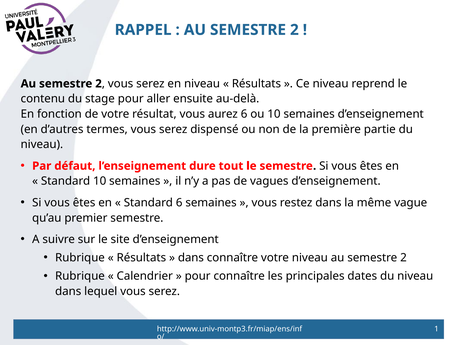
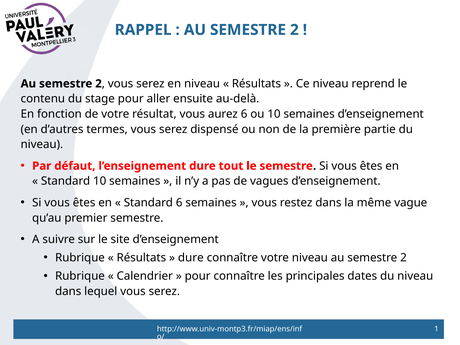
dans at (191, 258): dans -> dure
